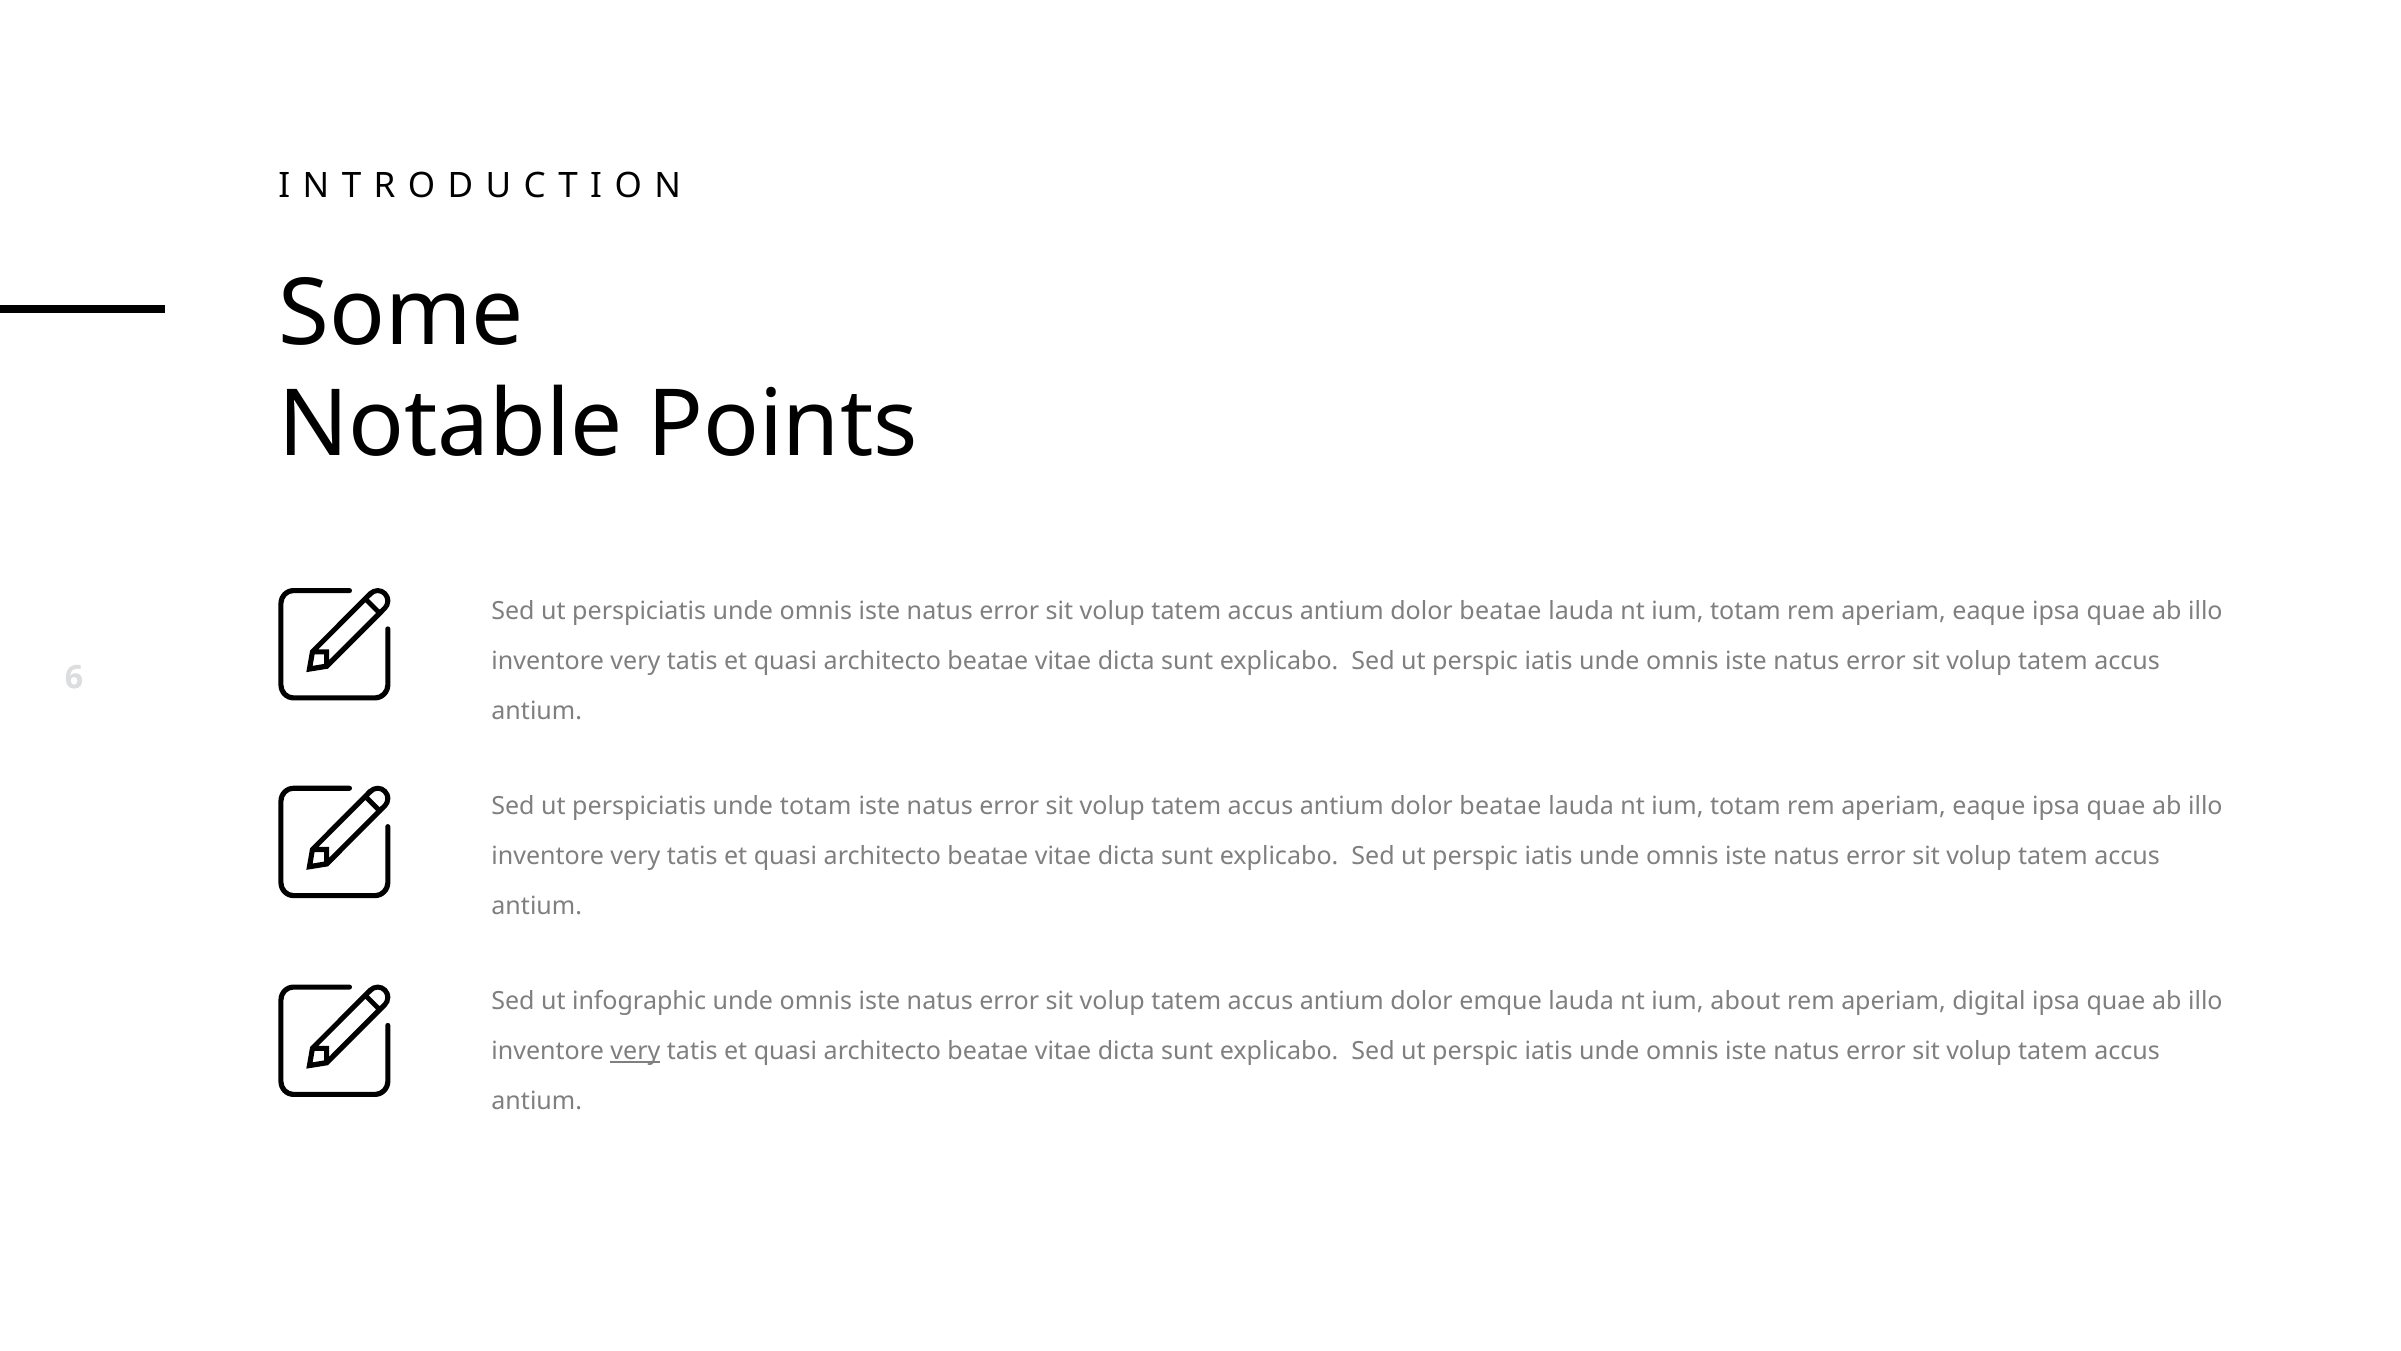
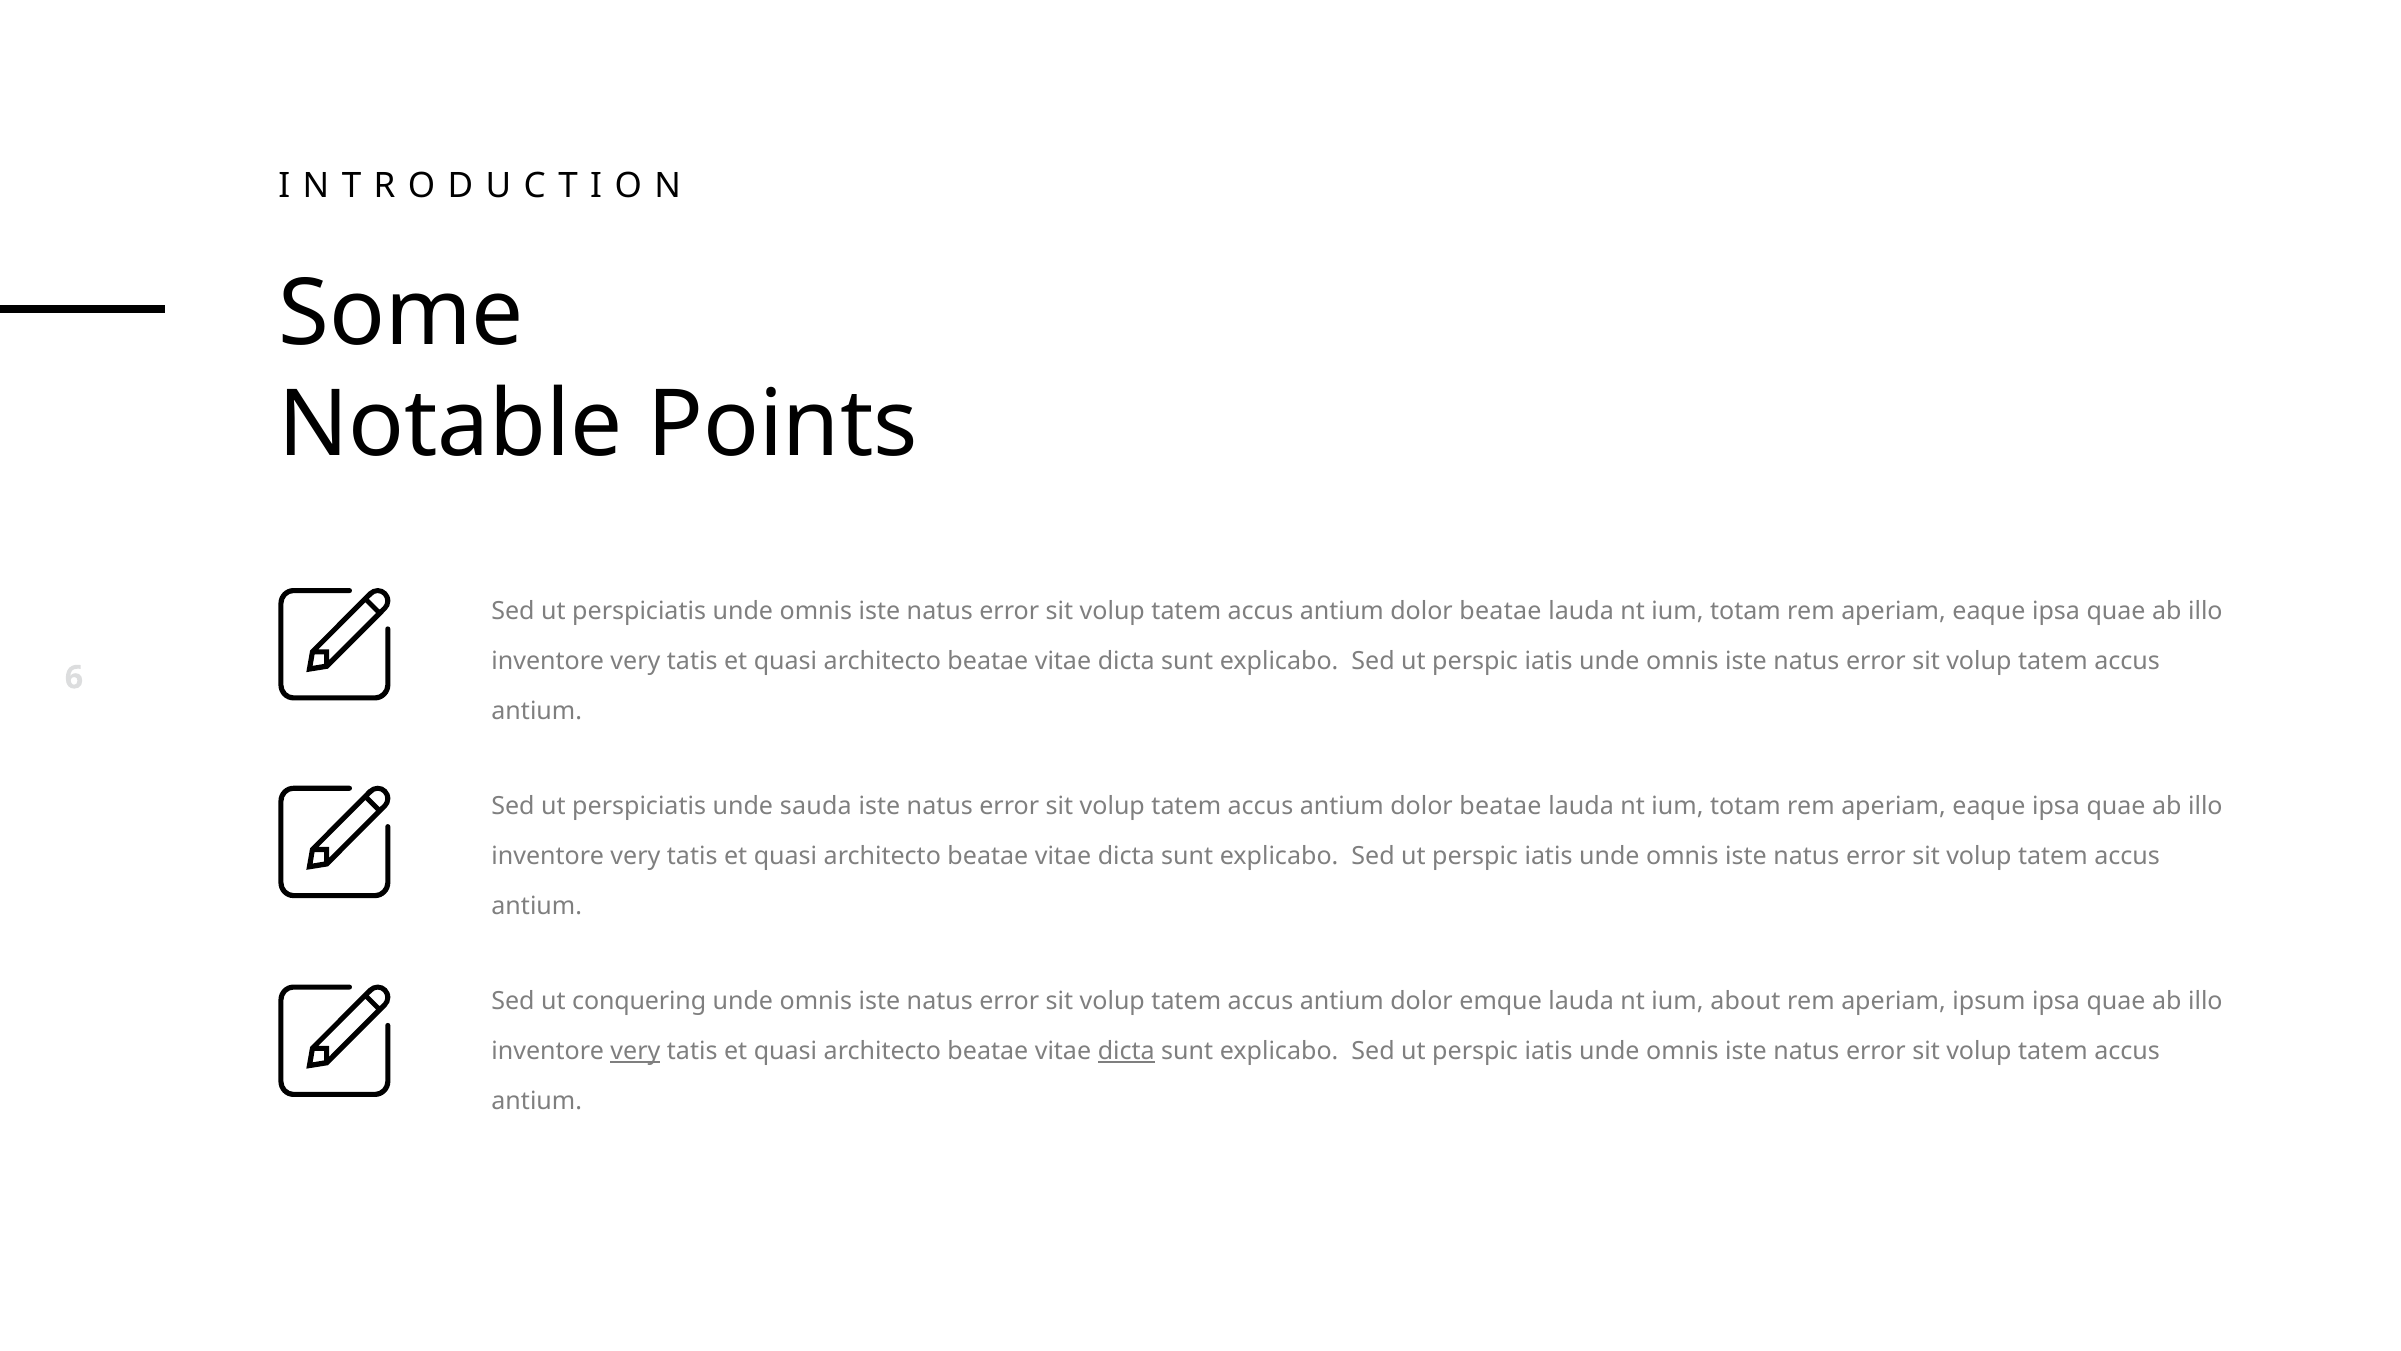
unde totam: totam -> sauda
infographic: infographic -> conquering
digital: digital -> ipsum
dicta at (1126, 1051) underline: none -> present
